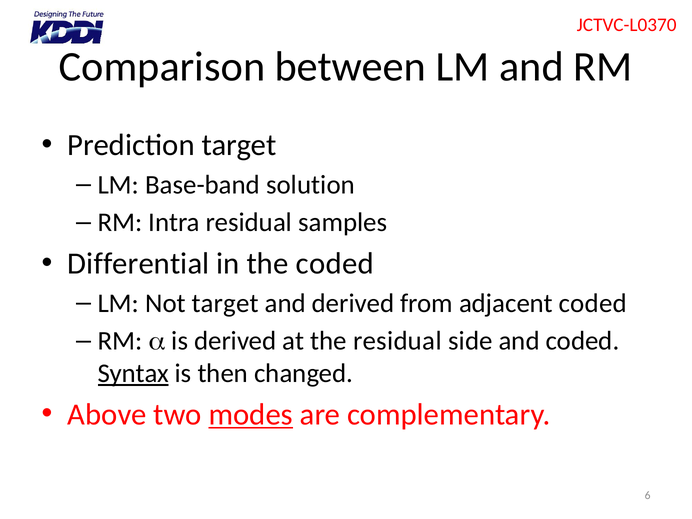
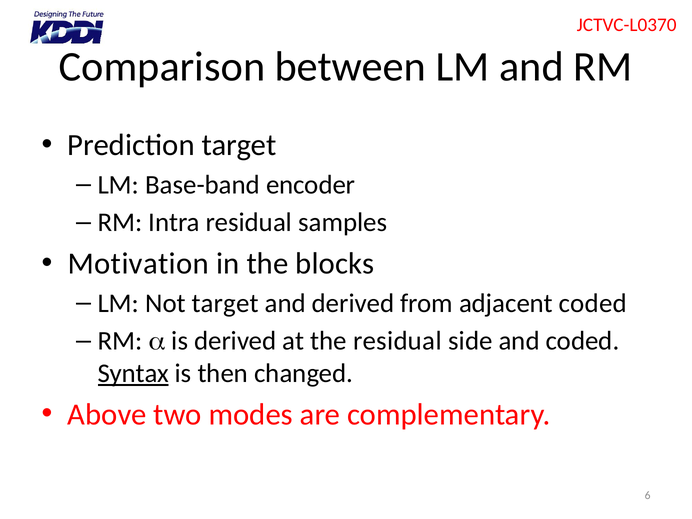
solution: solution -> encoder
Differential: Differential -> Motivation
the coded: coded -> blocks
modes underline: present -> none
